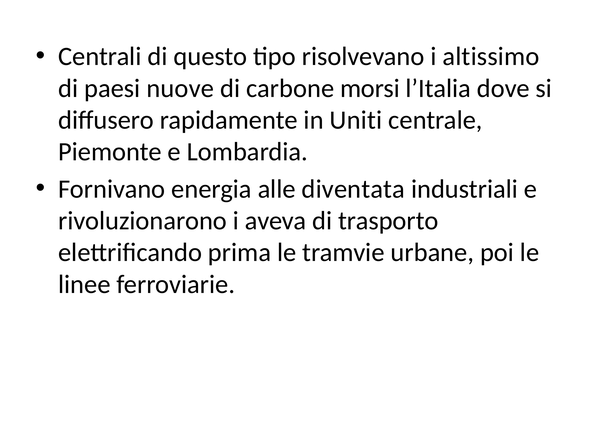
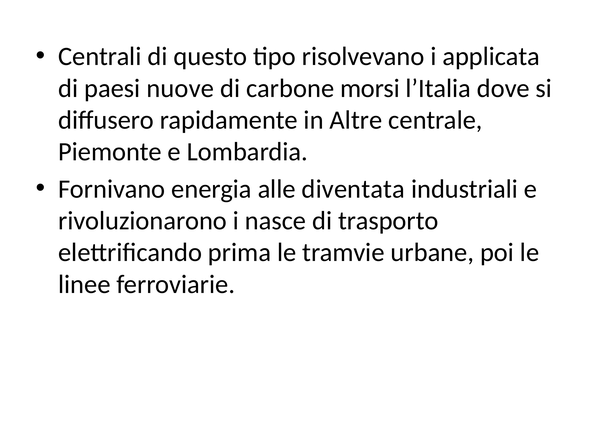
altissimo: altissimo -> applicata
Uniti: Uniti -> Altre
aveva: aveva -> nasce
